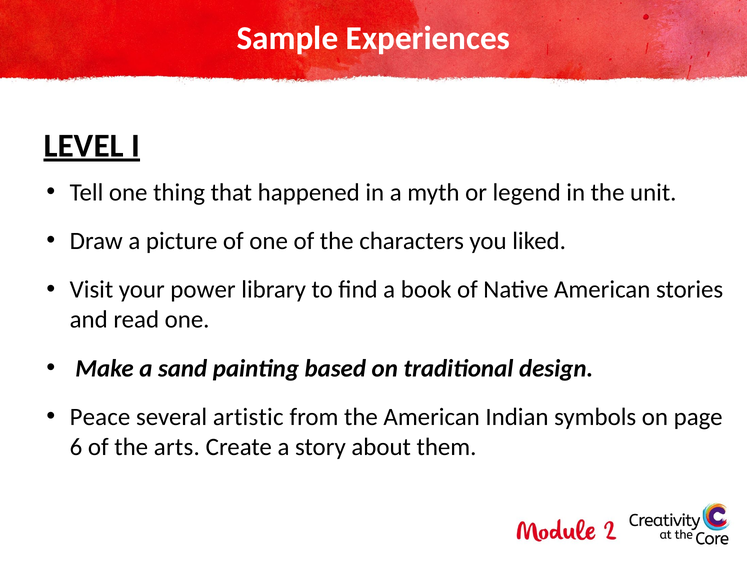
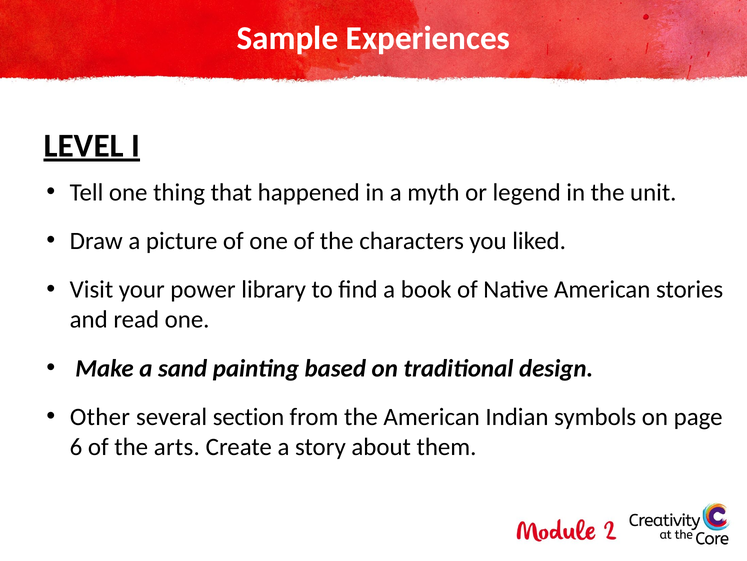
Peace: Peace -> Other
artistic: artistic -> section
